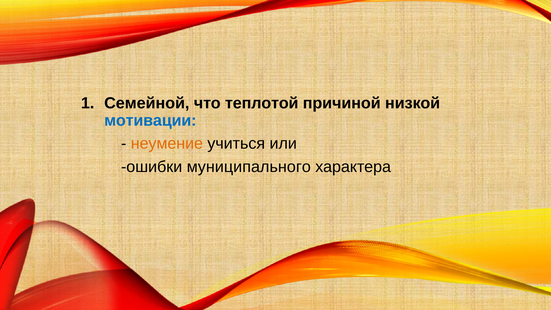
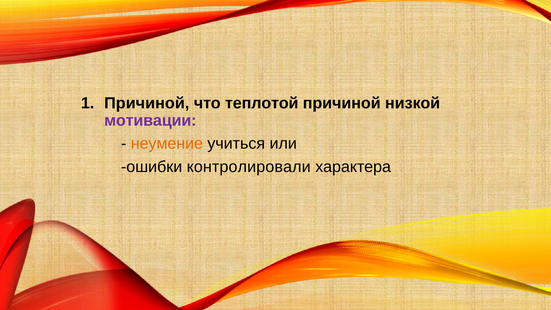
Семейной at (147, 103): Семейной -> Причиной
мотивации colour: blue -> purple
муниципального: муниципального -> контролировали
